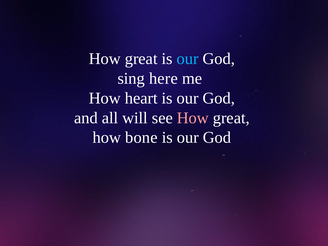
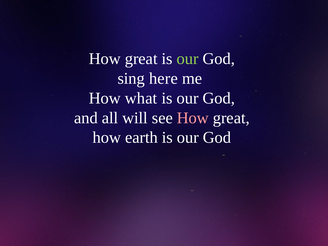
our at (188, 59) colour: light blue -> light green
heart: heart -> what
bone: bone -> earth
